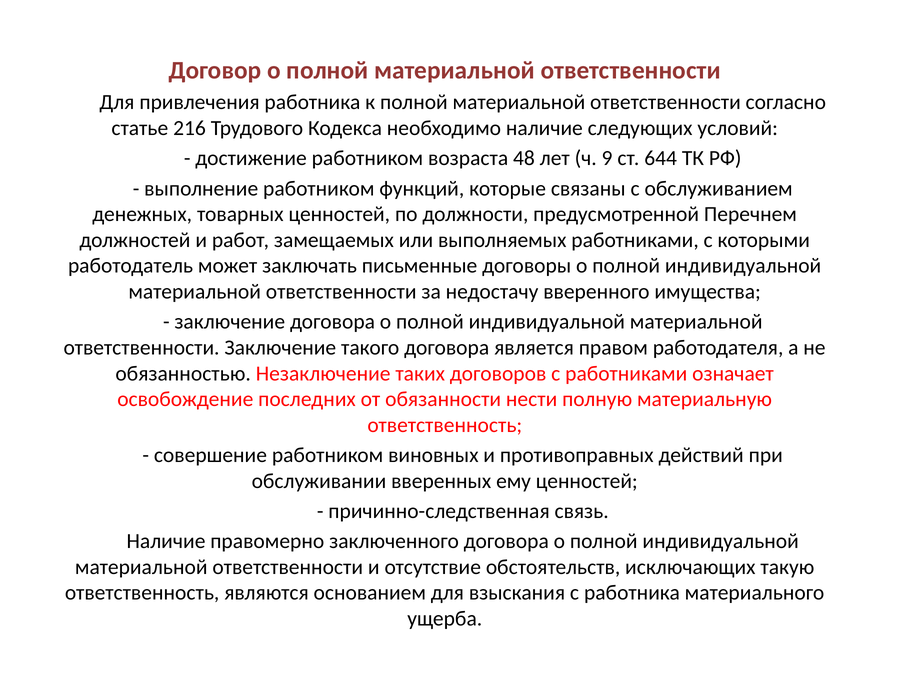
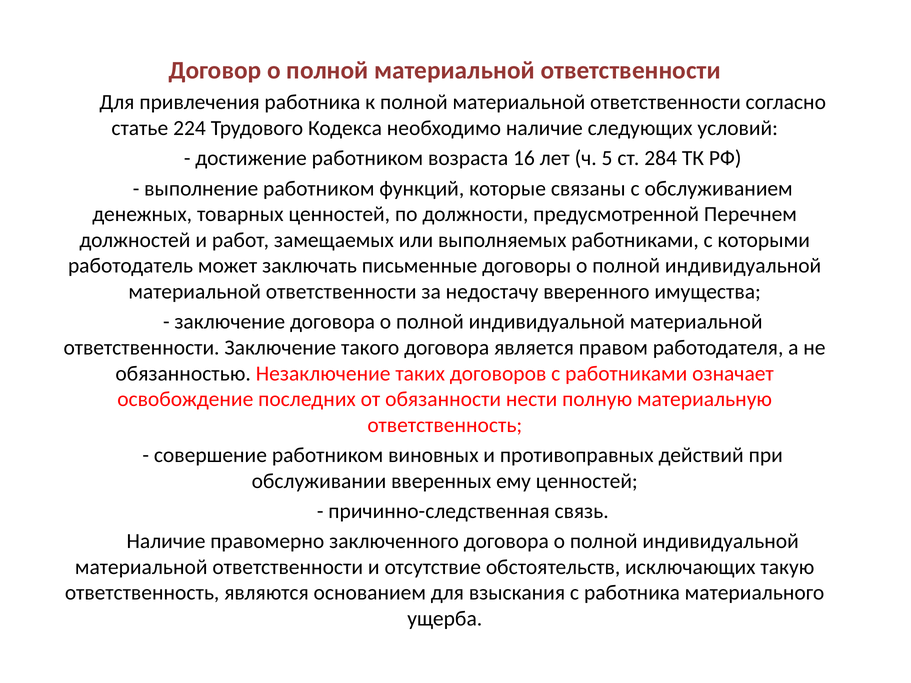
216: 216 -> 224
48: 48 -> 16
9: 9 -> 5
644: 644 -> 284
